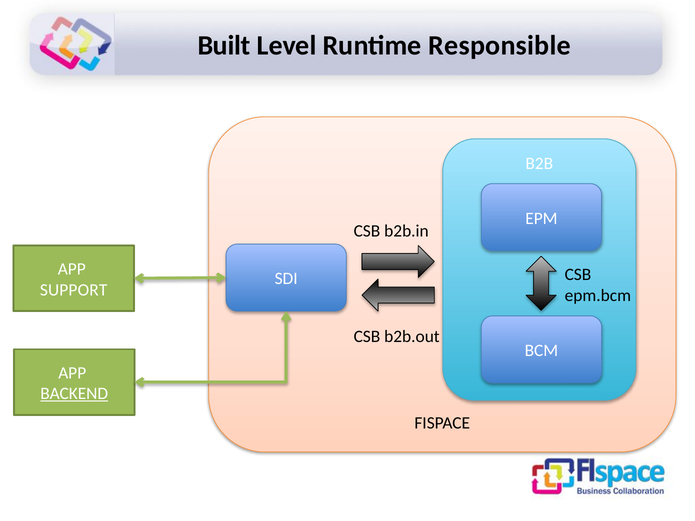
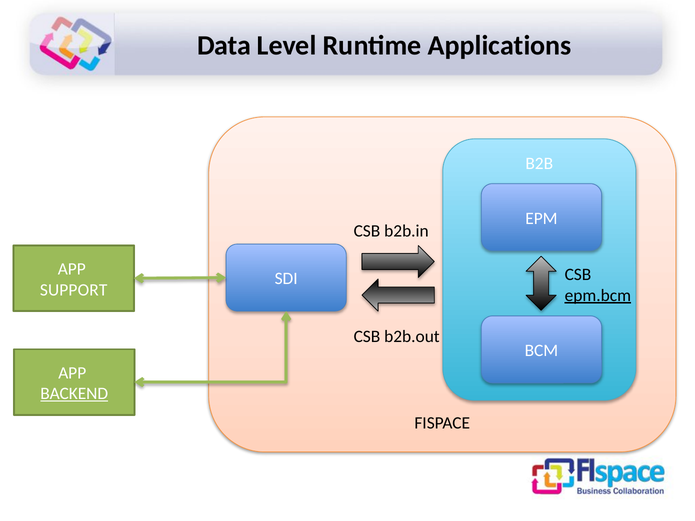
Built: Built -> Data
Responsible: Responsible -> Applications
epm.bcm underline: none -> present
